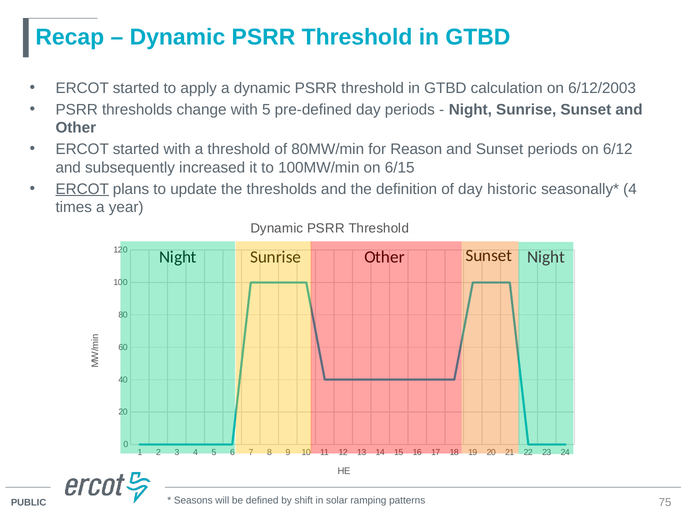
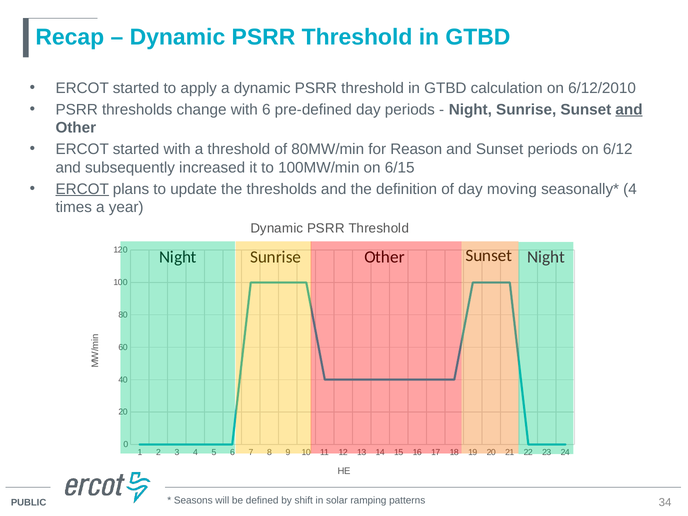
6/12/2003: 6/12/2003 -> 6/12/2010
with 5: 5 -> 6
and at (629, 110) underline: none -> present
historic: historic -> moving
75: 75 -> 34
